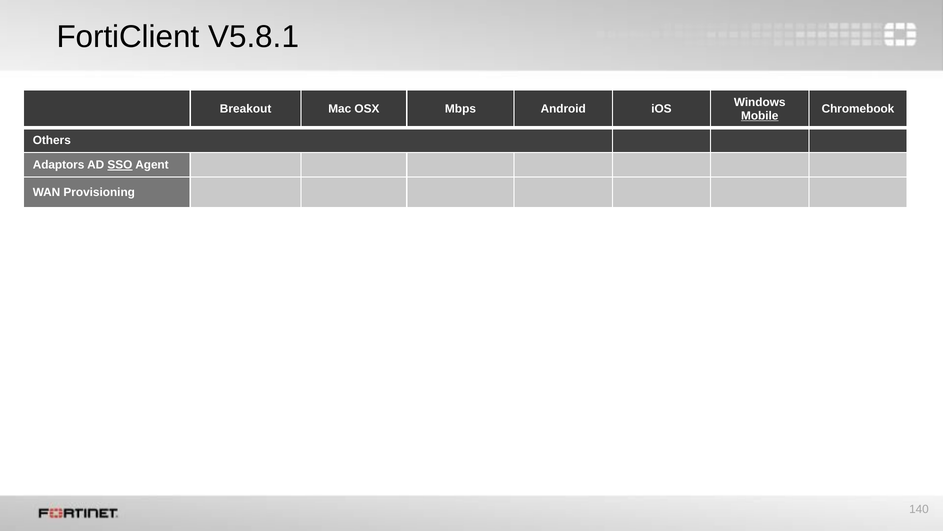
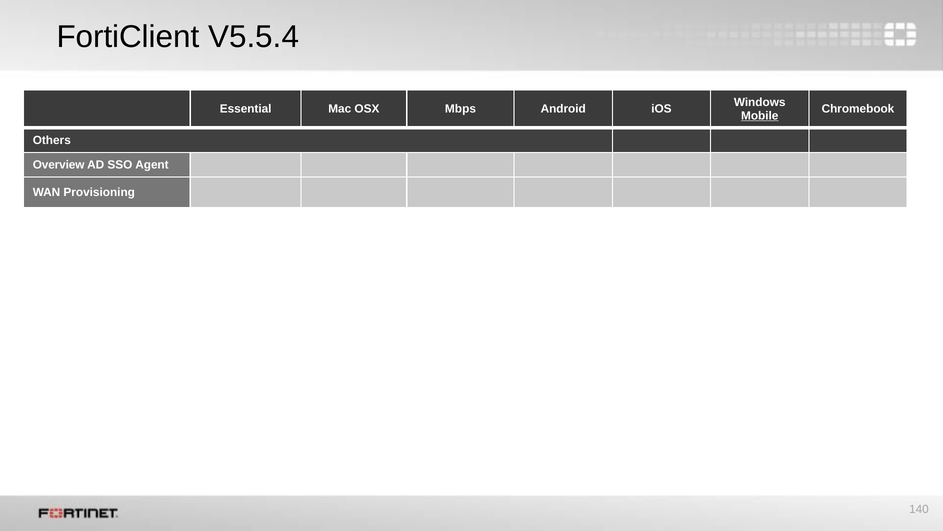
V5.8.1: V5.8.1 -> V5.5.4
Breakout: Breakout -> Essential
Adaptors: Adaptors -> Overview
SSO underline: present -> none
